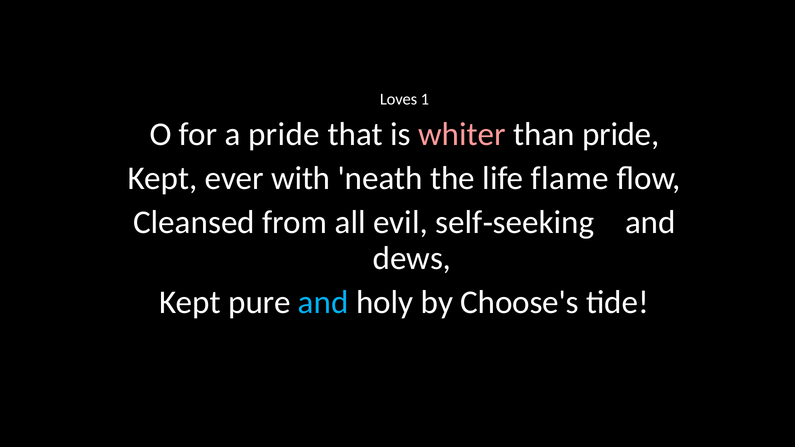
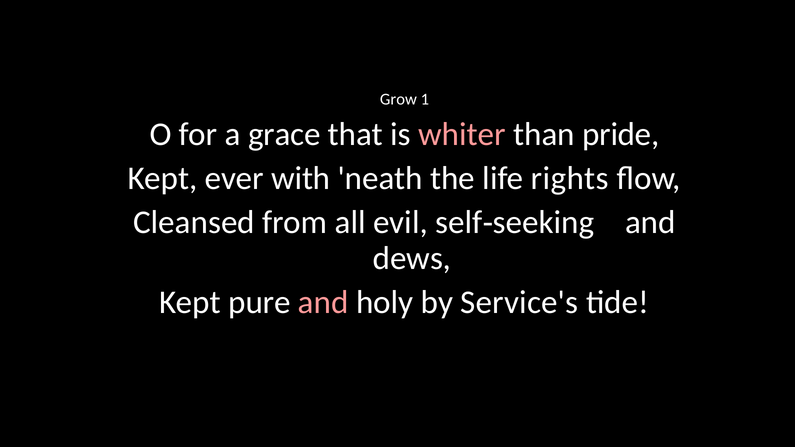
Loves: Loves -> Grow
a pride: pride -> grace
flame: flame -> rights
and at (323, 302) colour: light blue -> pink
Choose's: Choose's -> Service's
